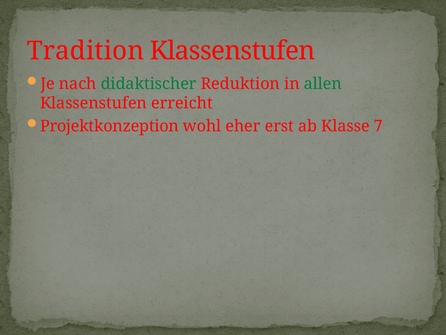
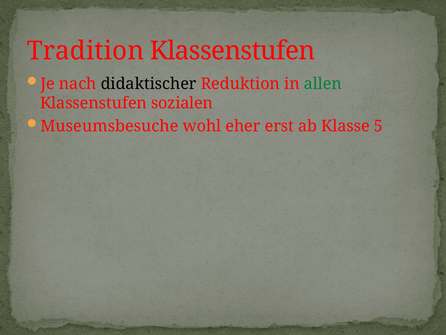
didaktischer colour: green -> black
erreicht: erreicht -> sozialen
Projektkonzeption: Projektkonzeption -> Museumsbesuche
7: 7 -> 5
